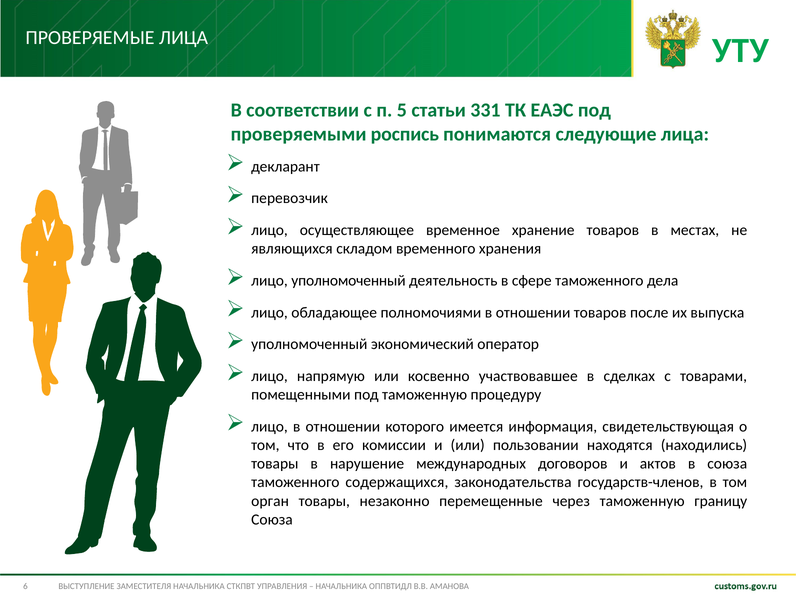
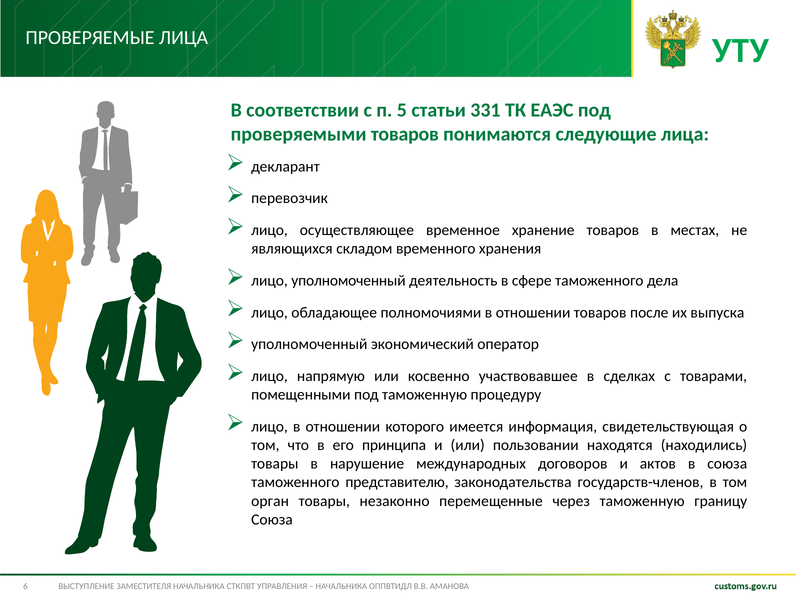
проверяемыми роспись: роспись -> товаров
комиссии: комиссии -> принципа
содержащихся: содержащихся -> представителю
